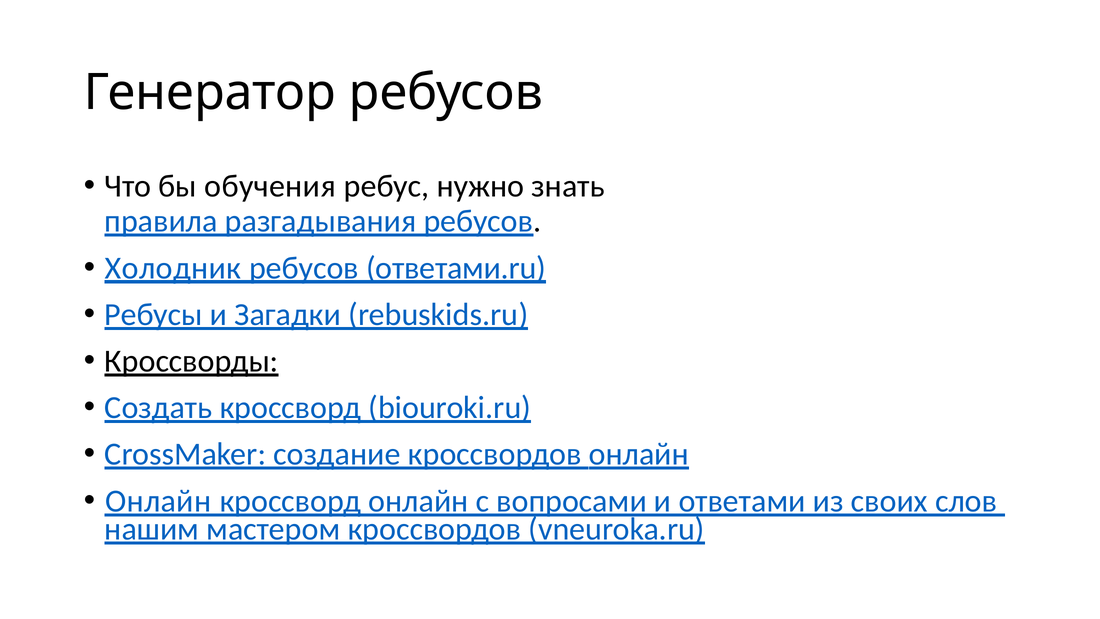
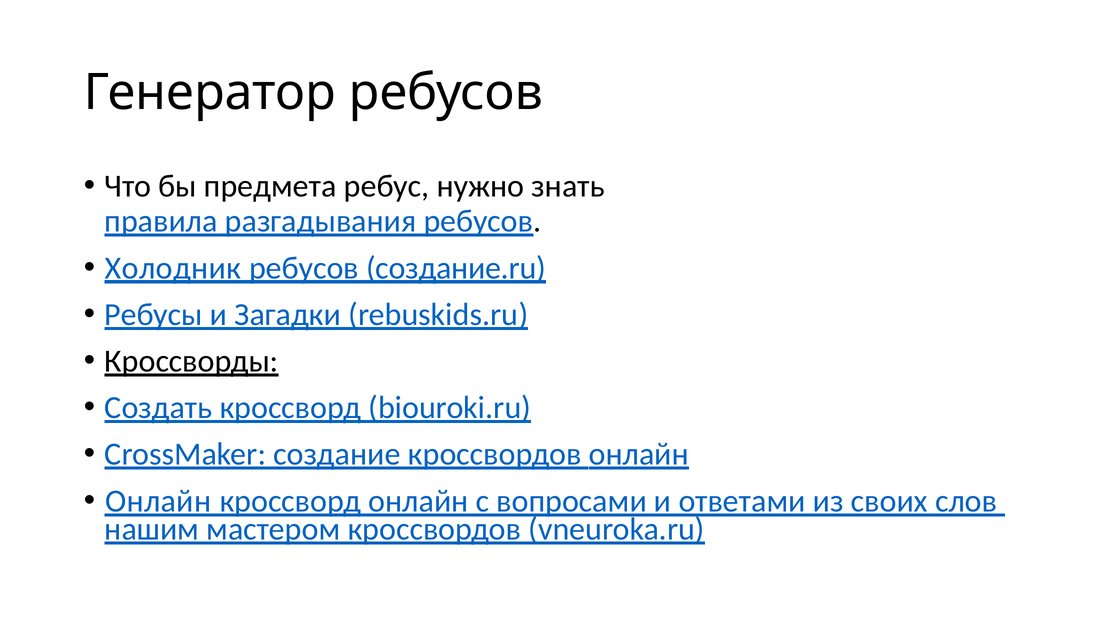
обучения: обучения -> предмета
ответами.ru: ответами.ru -> создание.ru
